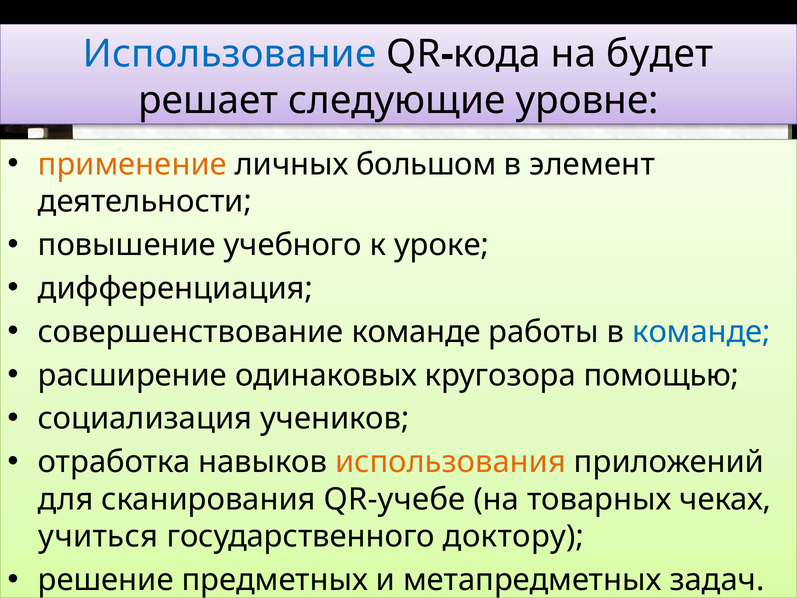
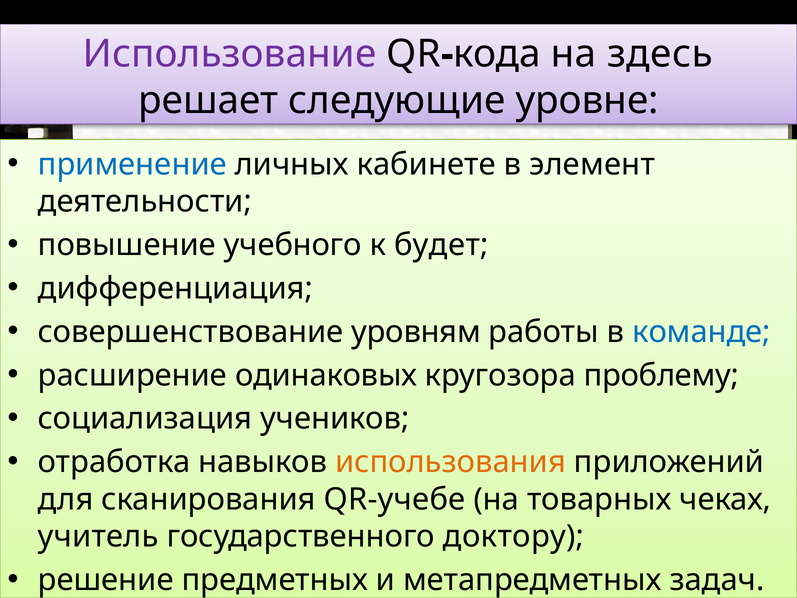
Использование colour: blue -> purple
будет: будет -> здесь
применение colour: orange -> blue
большом: большом -> кабинете
уроке: уроке -> будет
совершенствование команде: команде -> уровням
помощью: помощью -> проблему
учиться: учиться -> учитель
